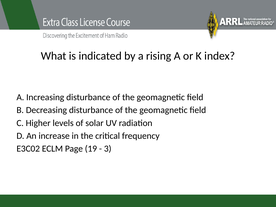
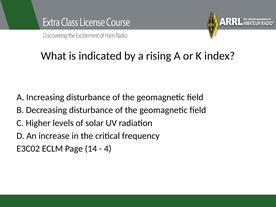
19: 19 -> 14
3: 3 -> 4
